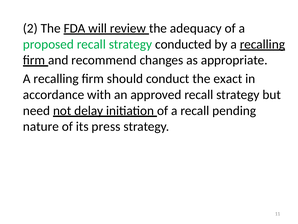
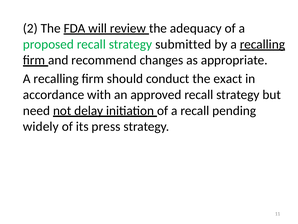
conducted: conducted -> submitted
nature: nature -> widely
